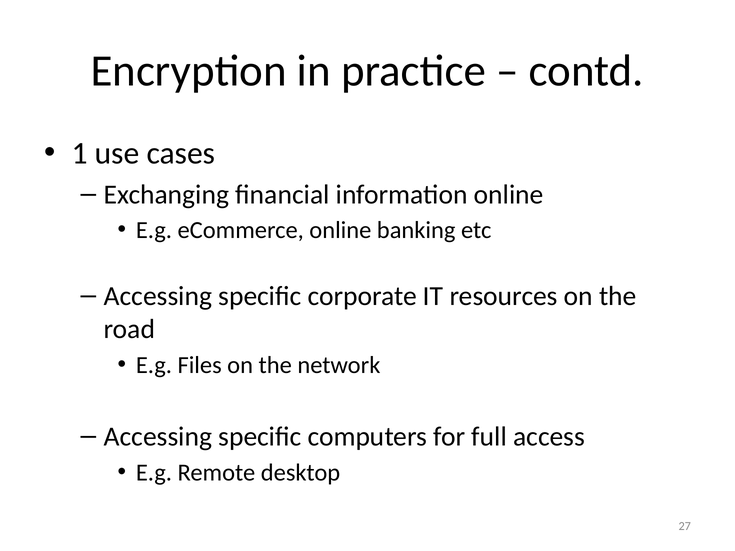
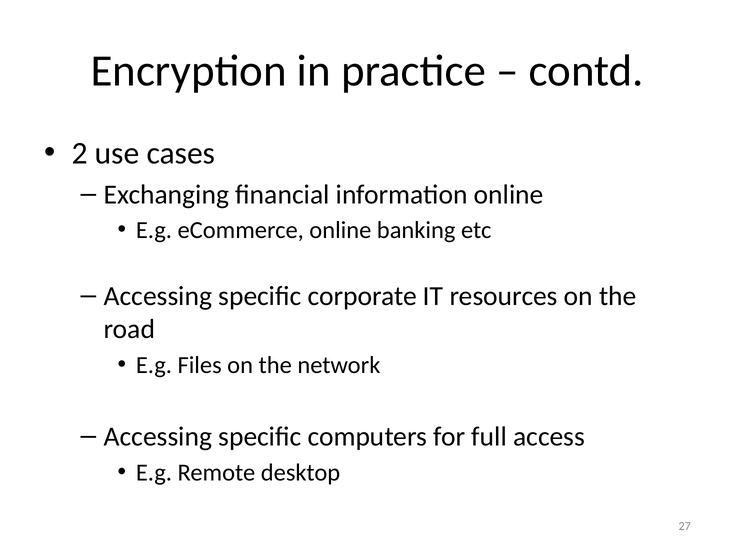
1: 1 -> 2
